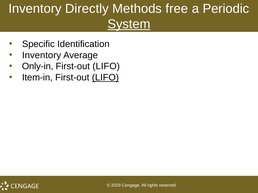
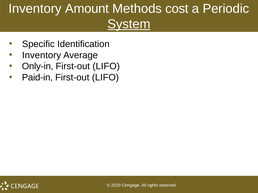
Directly: Directly -> Amount
Methods free: free -> cost
Item-in: Item-in -> Paid-in
LIFO at (105, 78) underline: present -> none
